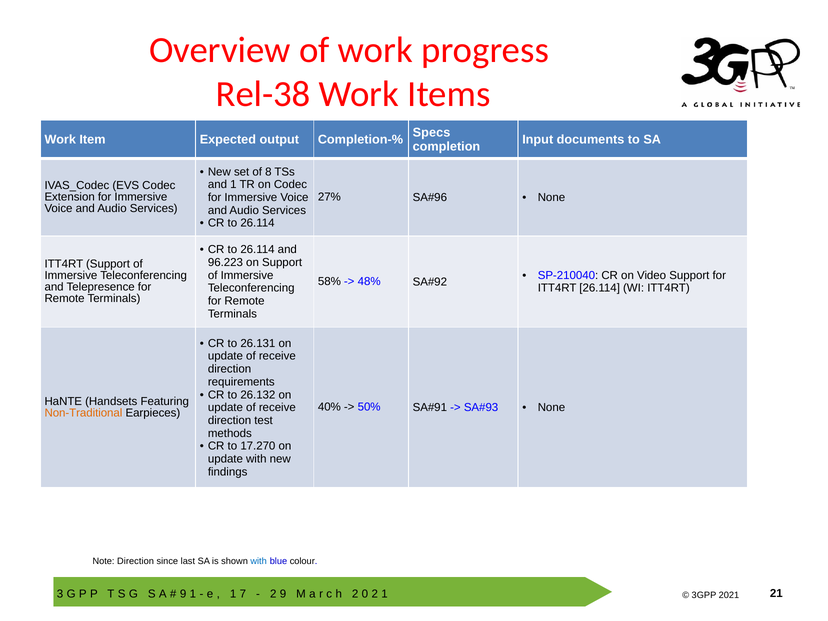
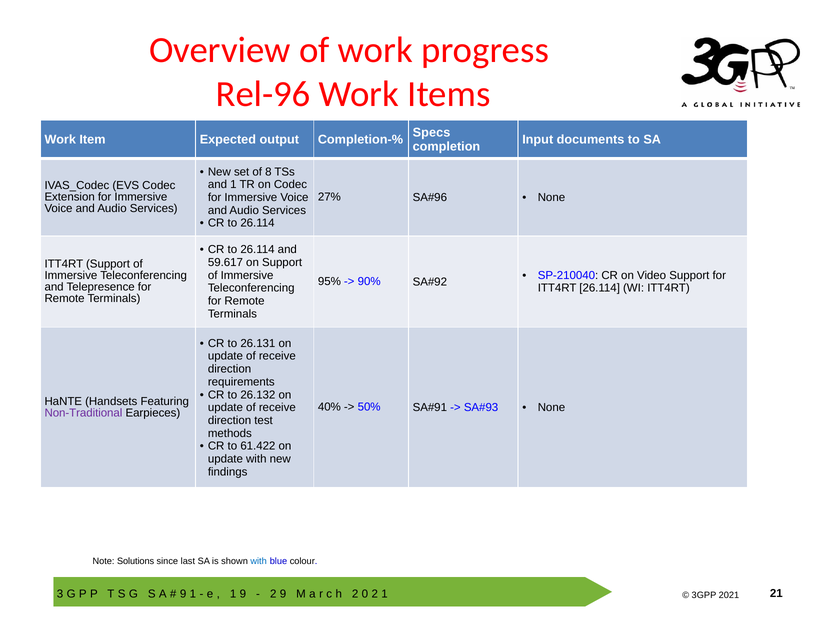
Rel-38: Rel-38 -> Rel-96
96.223: 96.223 -> 59.617
58%: 58% -> 95%
48%: 48% -> 90%
Non-Traditional colour: orange -> purple
17.270: 17.270 -> 61.422
Note Direction: Direction -> Solutions
1 7: 7 -> 9
